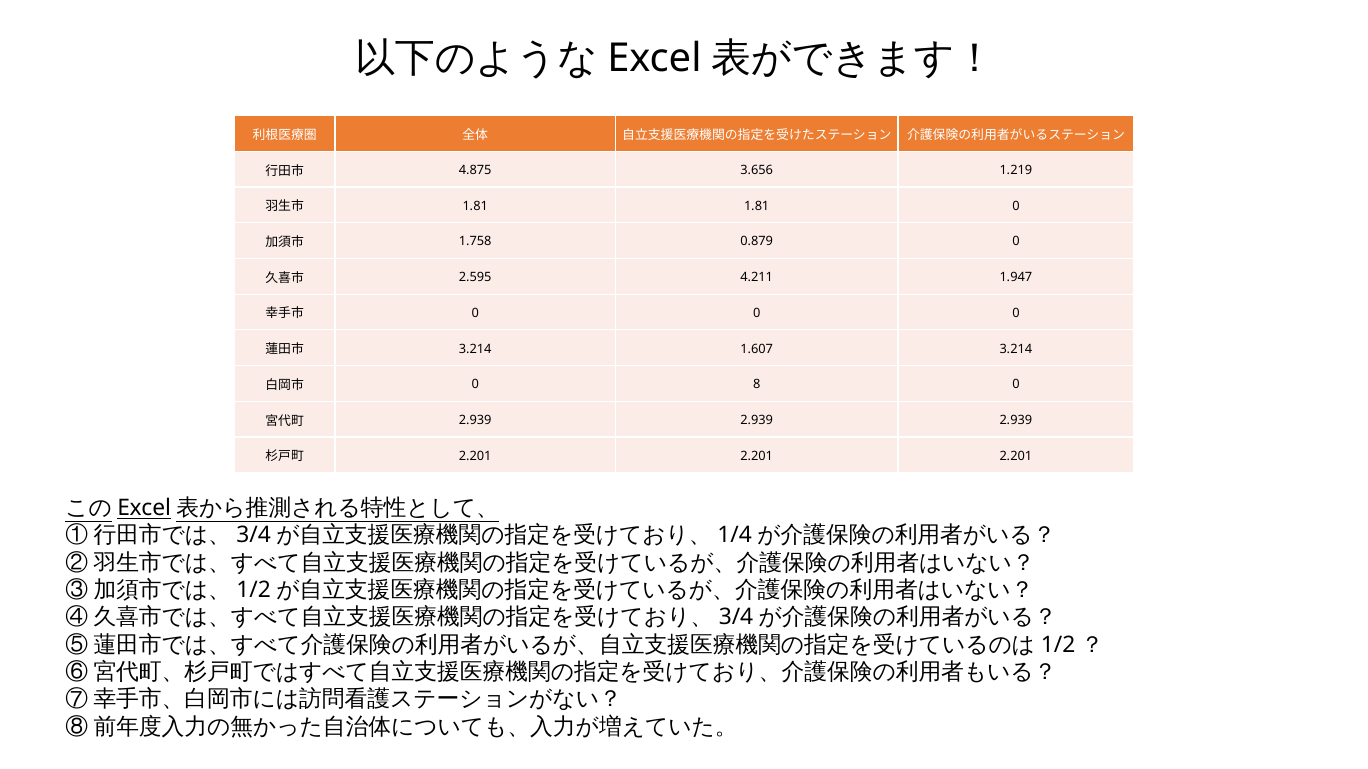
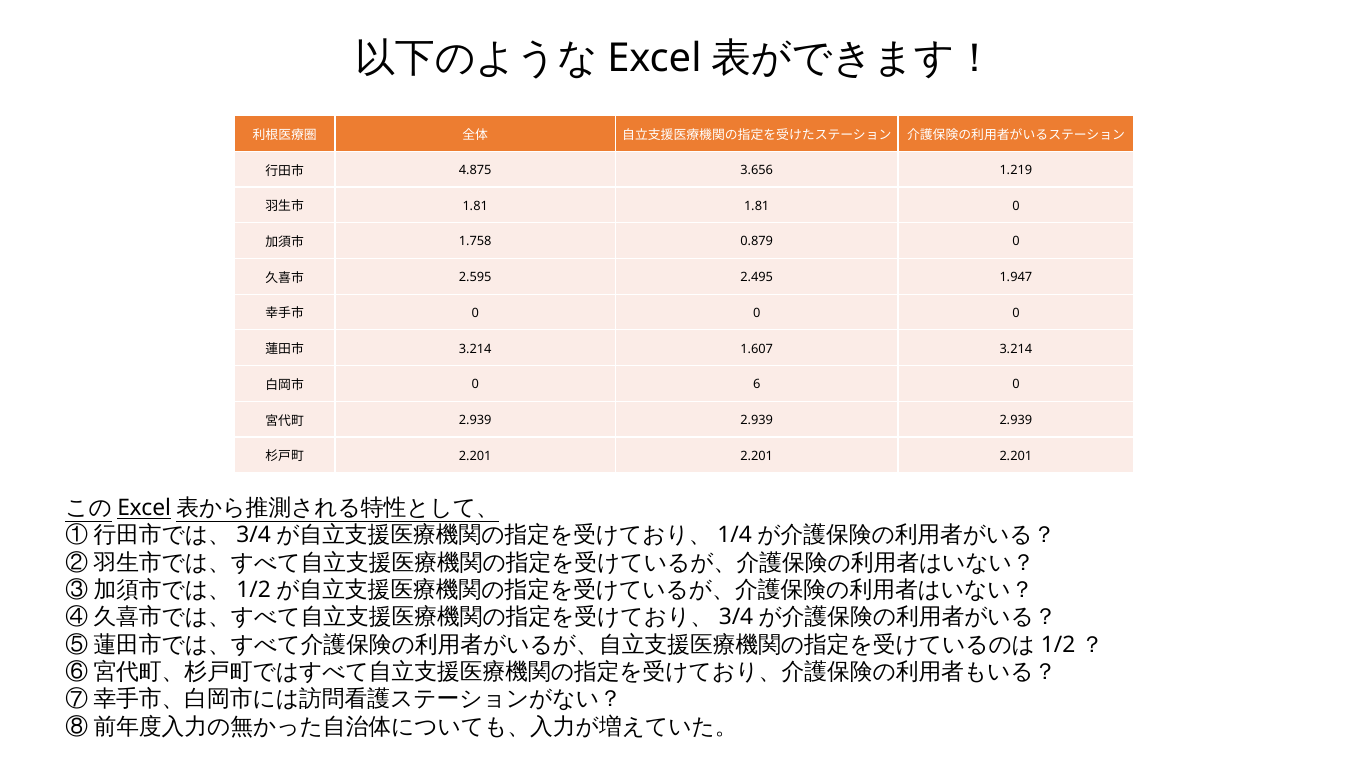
4.211: 4.211 -> 2.495
8: 8 -> 6
